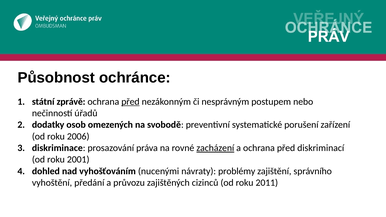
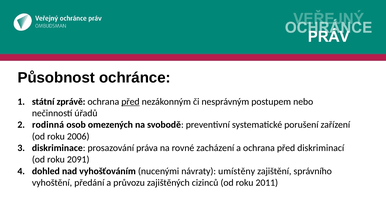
dodatky: dodatky -> rodinná
zacházení underline: present -> none
2001: 2001 -> 2091
problémy: problémy -> umístěny
